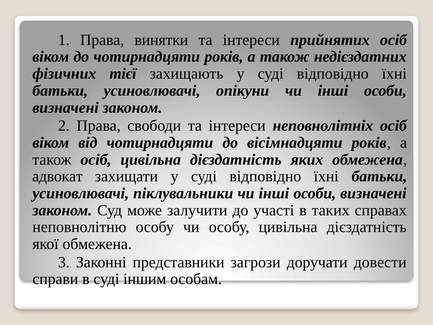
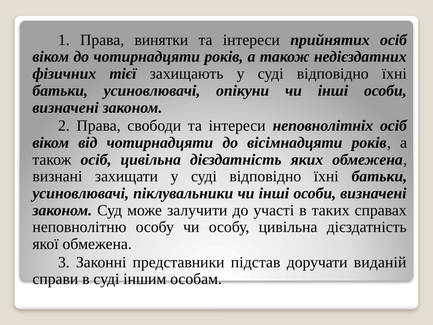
адвокат: адвокат -> визнані
загрози: загрози -> підстав
довести: довести -> виданій
